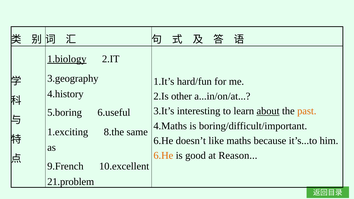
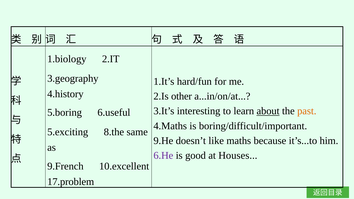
1.biology underline: present -> none
1.exciting: 1.exciting -> 5.exciting
6.He at (163, 141): 6.He -> 9.He
6.He at (163, 156) colour: orange -> purple
Reason: Reason -> Houses
21.problem: 21.problem -> 17.problem
